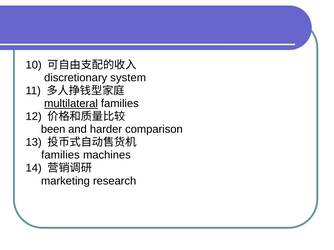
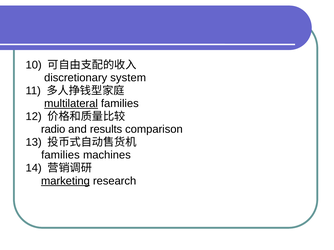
been: been -> radio
harder: harder -> results
marketing underline: none -> present
